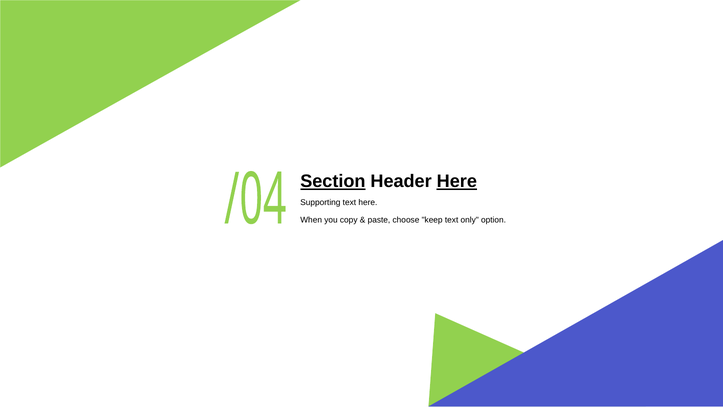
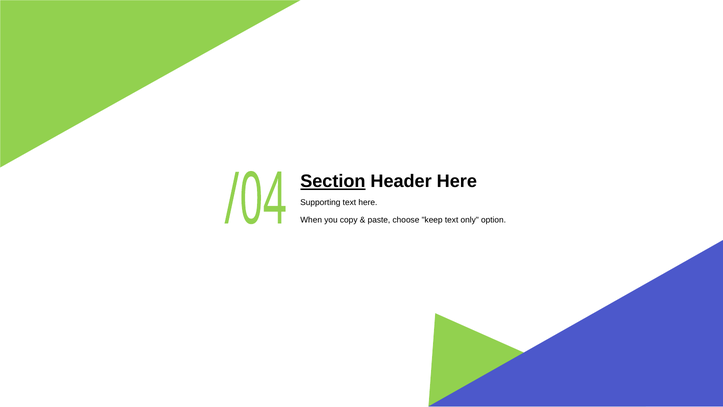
Here at (457, 181) underline: present -> none
